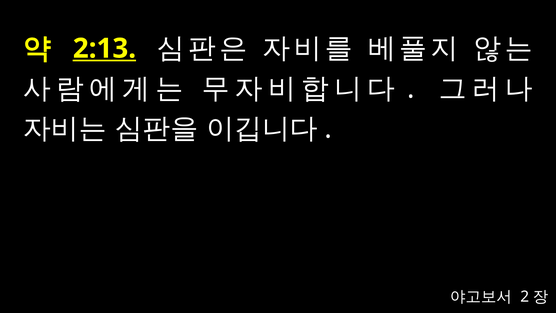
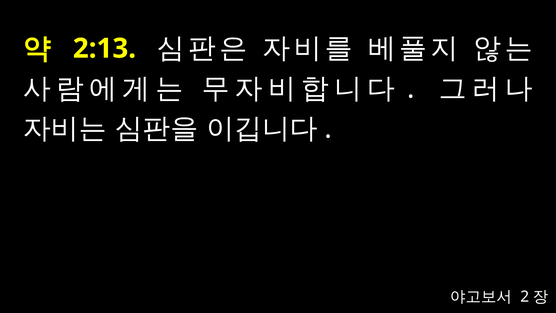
2:13 underline: present -> none
